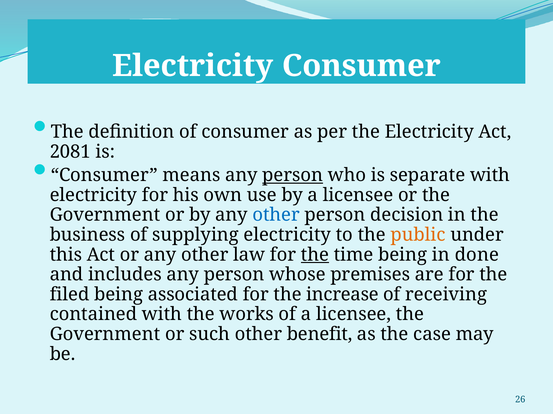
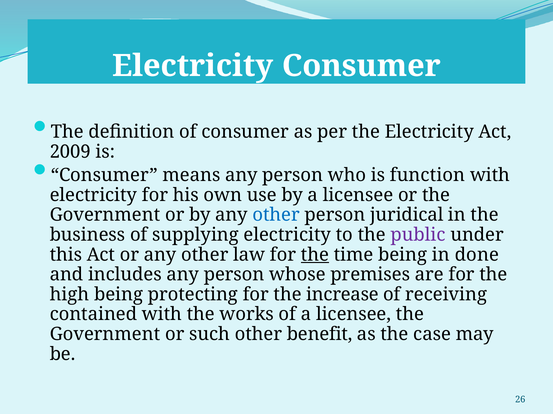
2081: 2081 -> 2009
person at (293, 175) underline: present -> none
separate: separate -> function
decision: decision -> juridical
public colour: orange -> purple
filed: filed -> high
associated: associated -> protecting
